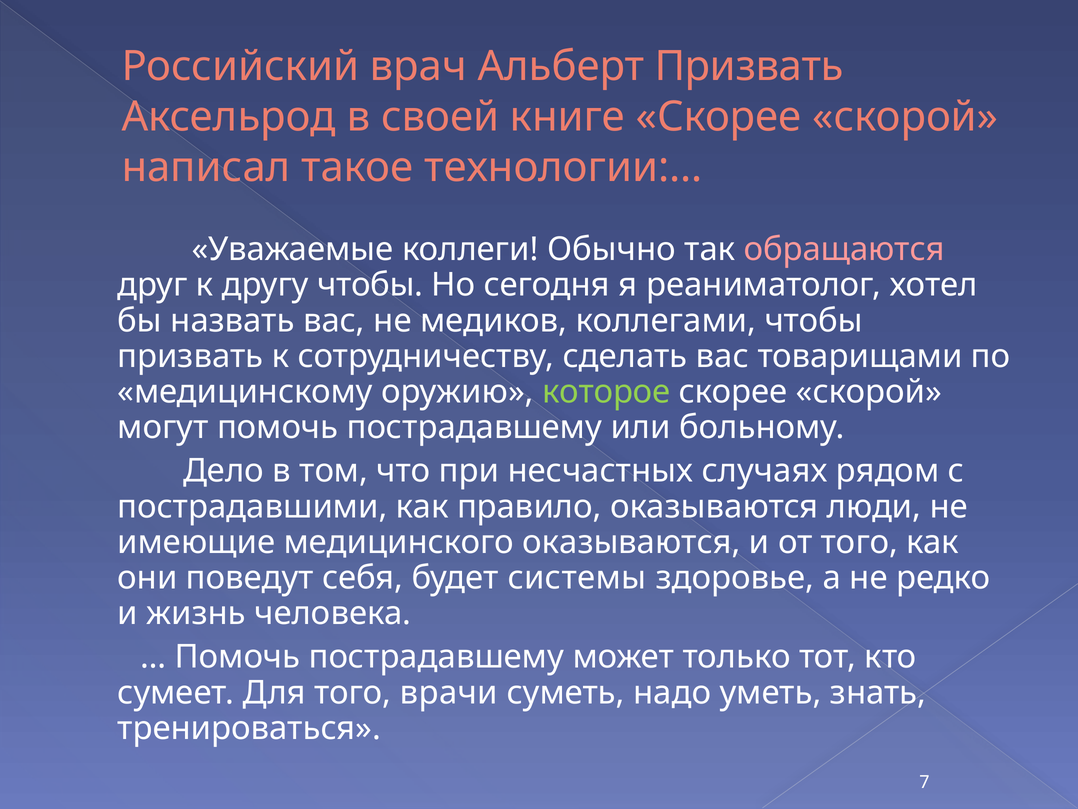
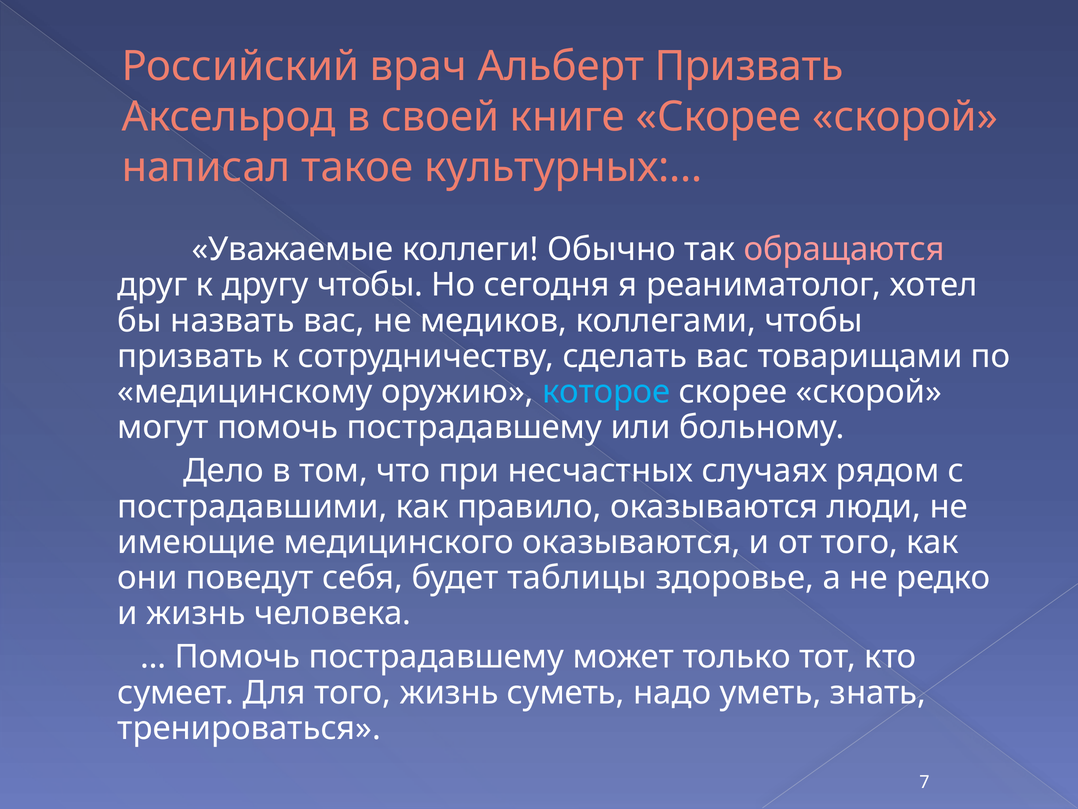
технологии:…: технологии:… -> культурных:…
которое colour: light green -> light blue
системы: системы -> таблицы
того врачи: врачи -> жизнь
